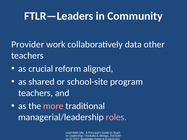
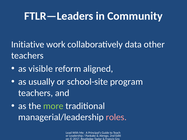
Provider: Provider -> Initiative
crucial: crucial -> visible
shared: shared -> usually
more colour: pink -> light green
